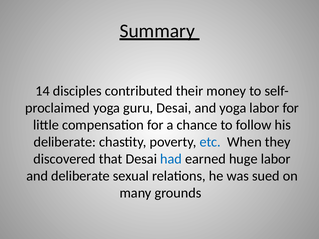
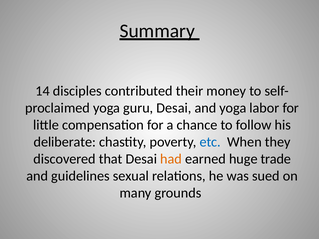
had colour: blue -> orange
huge labor: labor -> trade
and deliberate: deliberate -> guidelines
